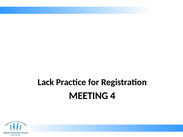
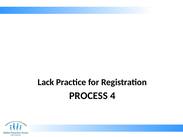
MEETING: MEETING -> PROCESS
